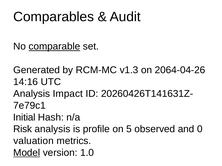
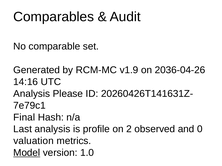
comparable underline: present -> none
v1.3: v1.3 -> v1.9
2064-04-26: 2064-04-26 -> 2036-04-26
Impact: Impact -> Please
Initial: Initial -> Final
Risk: Risk -> Last
5: 5 -> 2
